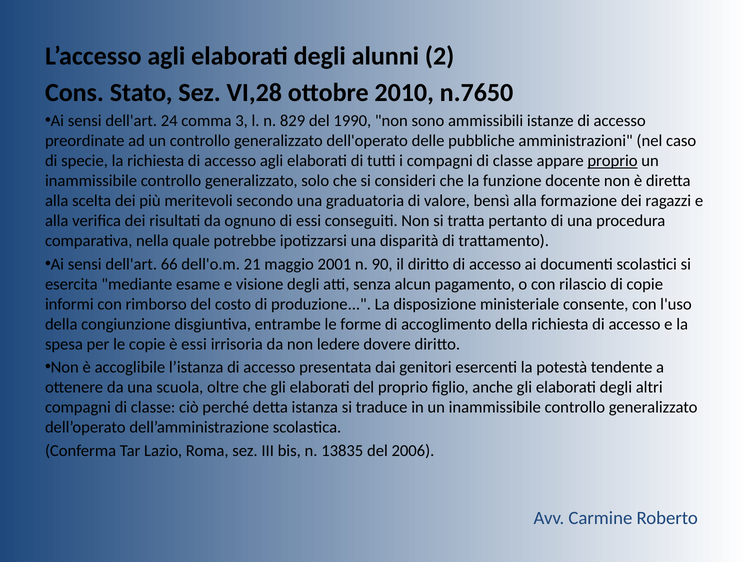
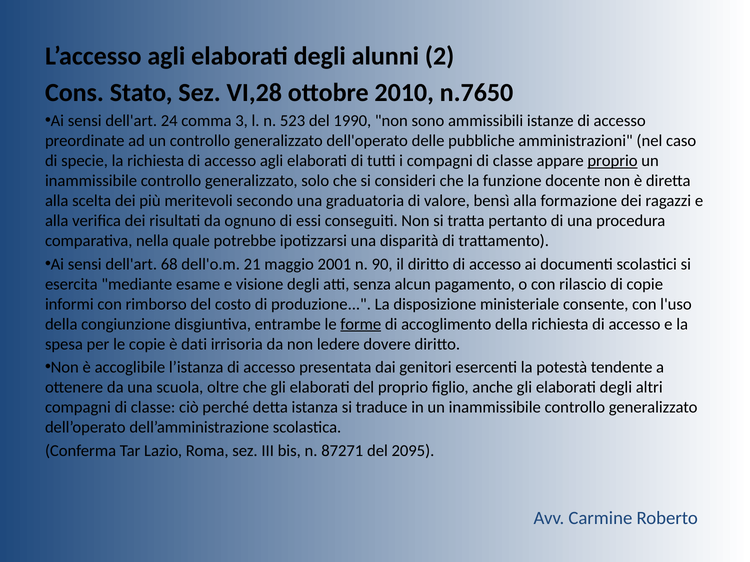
829: 829 -> 523
66: 66 -> 68
forme underline: none -> present
è essi: essi -> dati
13835: 13835 -> 87271
2006: 2006 -> 2095
